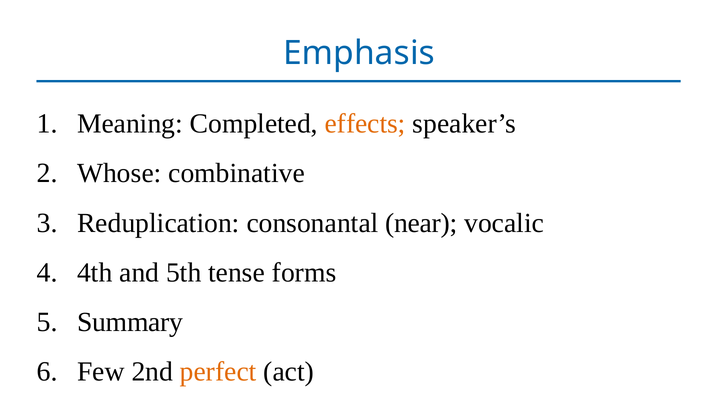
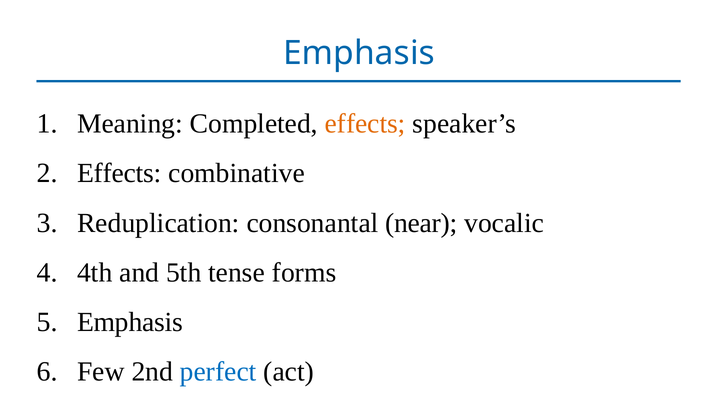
Whose at (119, 173): Whose -> Effects
Summary at (130, 322): Summary -> Emphasis
perfect colour: orange -> blue
